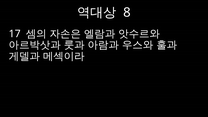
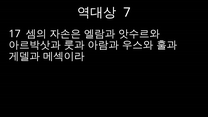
8: 8 -> 7
